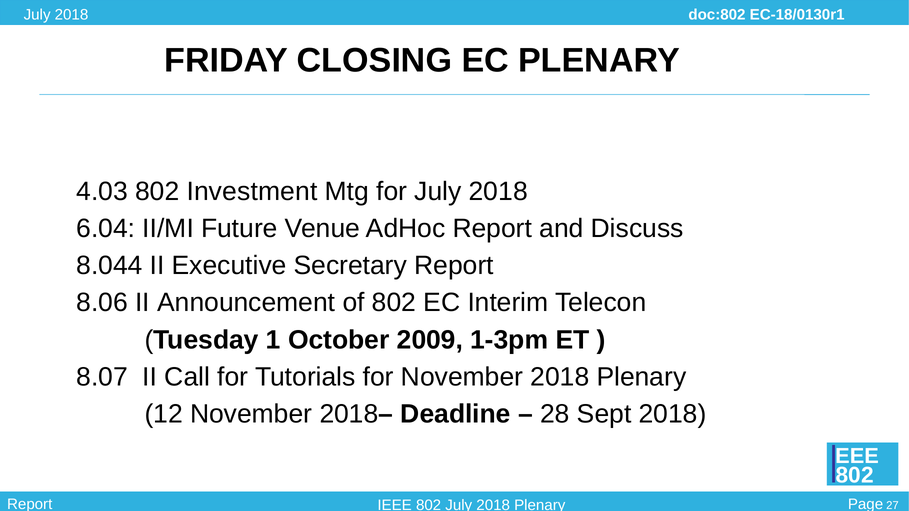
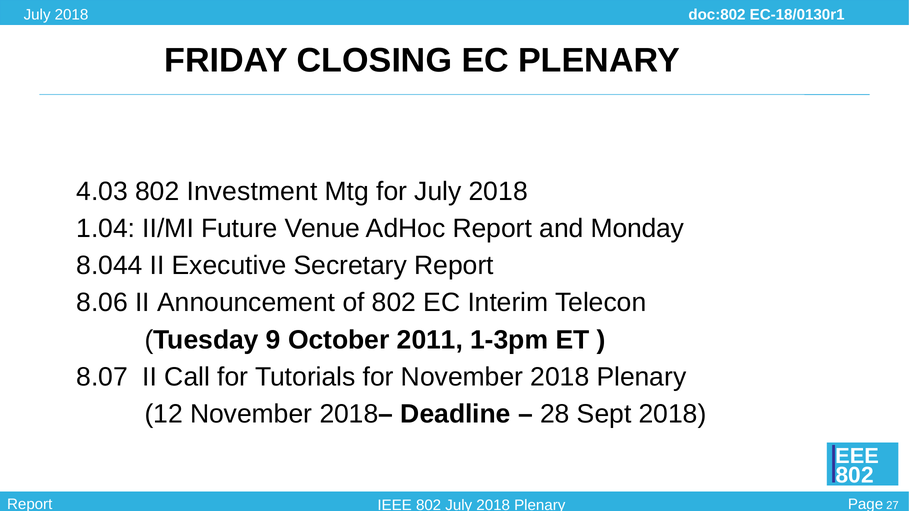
6.04: 6.04 -> 1.04
Discuss: Discuss -> Monday
1: 1 -> 9
2009: 2009 -> 2011
